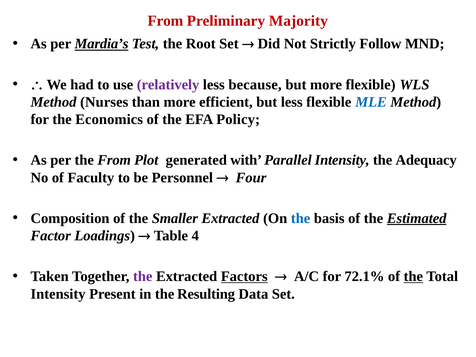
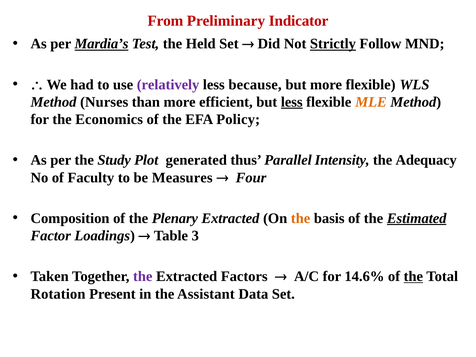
Majority: Majority -> Indicator
Root: Root -> Held
Strictly underline: none -> present
less at (292, 102) underline: none -> present
MLE colour: blue -> orange
the From: From -> Study
with: with -> thus
Personnel: Personnel -> Measures
Smaller: Smaller -> Plenary
the at (301, 218) colour: blue -> orange
4: 4 -> 3
Factors underline: present -> none
72.1%: 72.1% -> 14.6%
Intensity at (58, 294): Intensity -> Rotation
Resulting: Resulting -> Assistant
